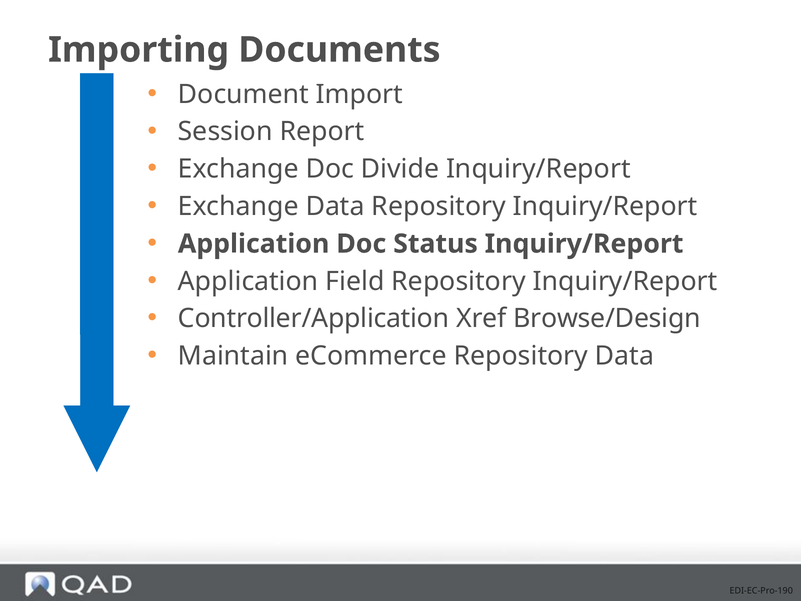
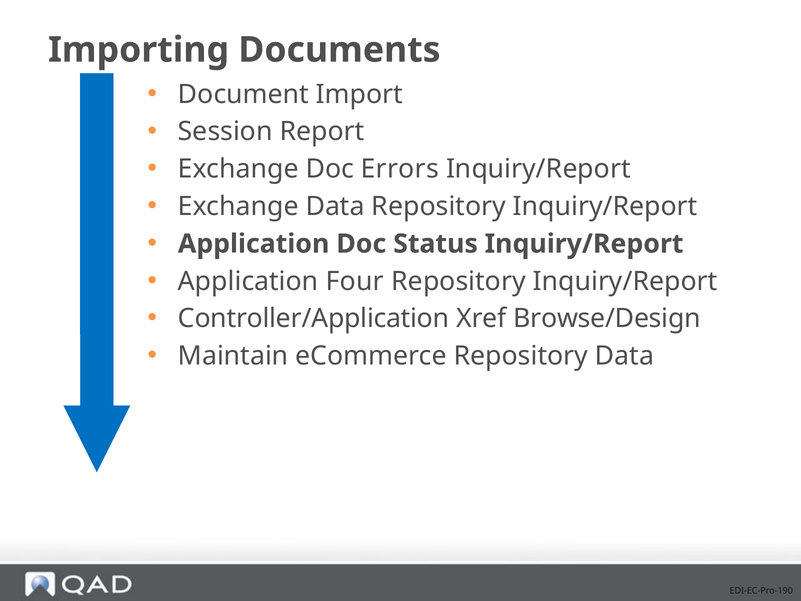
Divide: Divide -> Errors
Field: Field -> Four
